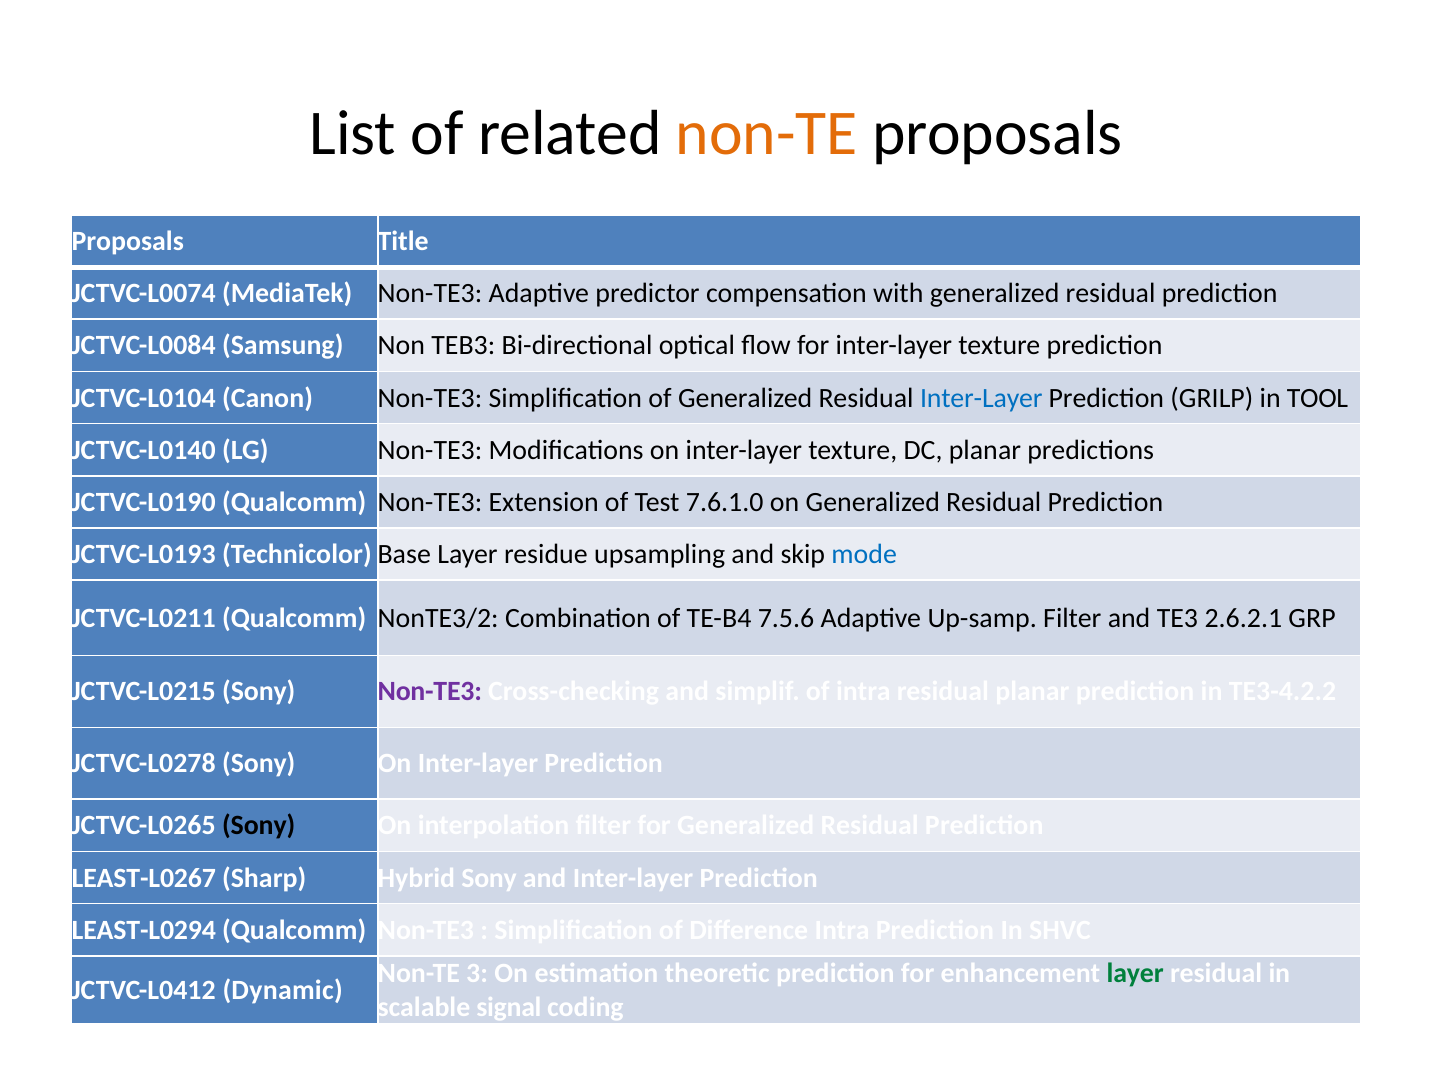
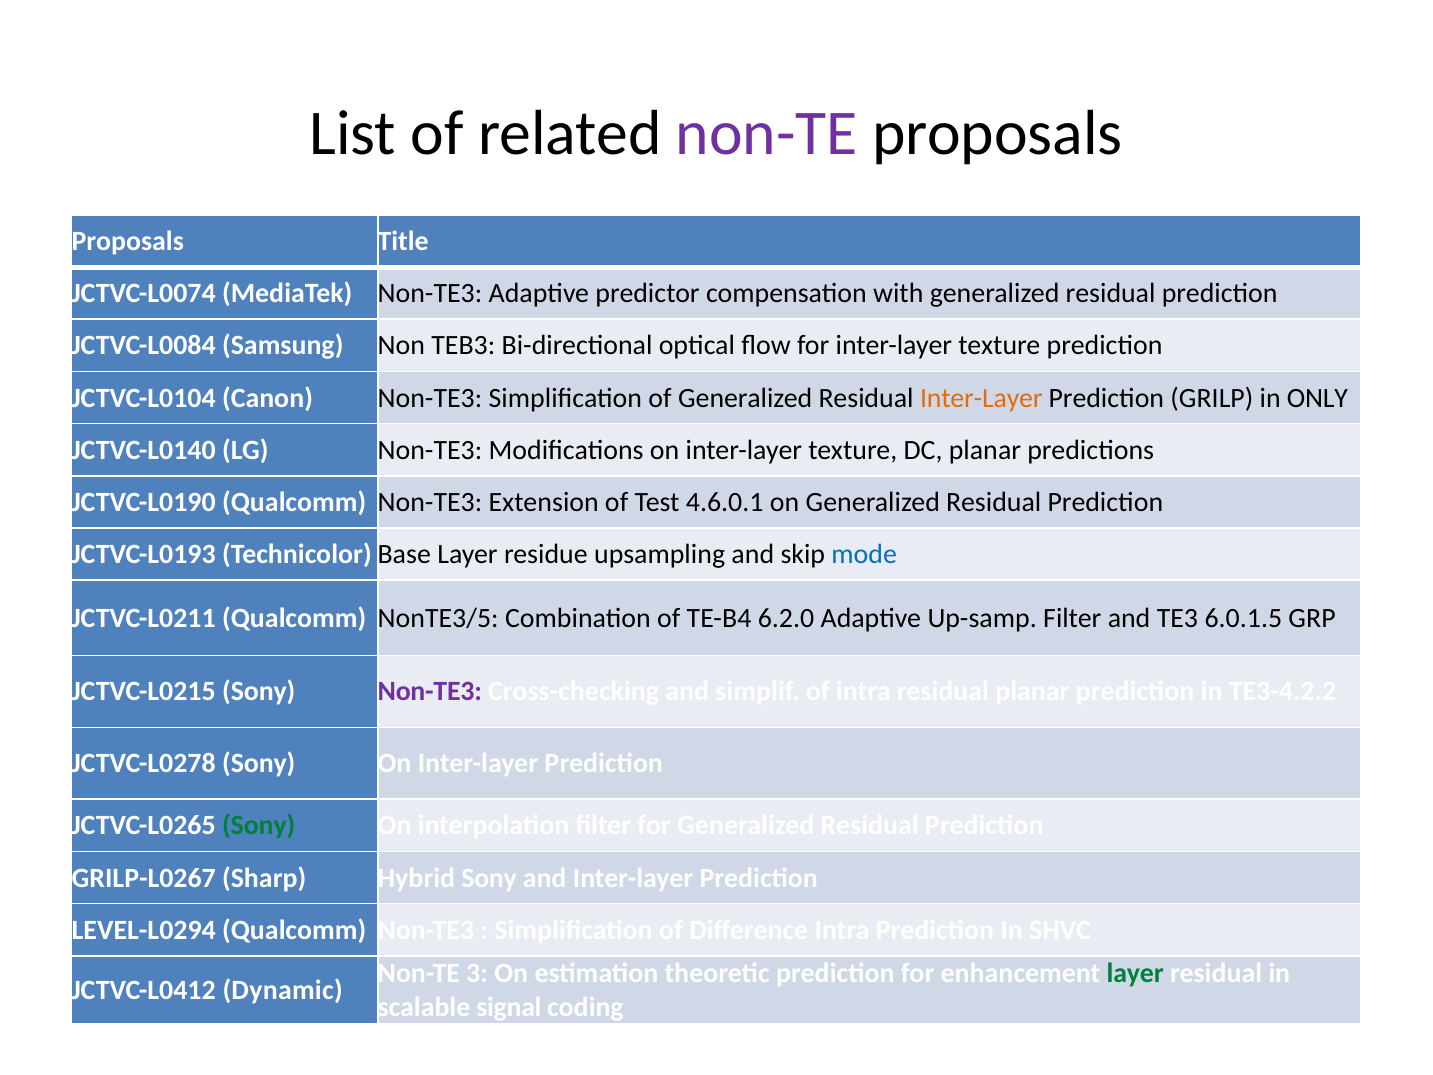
non-TE at (767, 133) colour: orange -> purple
Inter-Layer at (981, 398) colour: blue -> orange
TOOL: TOOL -> ONLY
7.6.1.0: 7.6.1.0 -> 4.6.0.1
NonTE3/2: NonTE3/2 -> NonTE3/5
7.5.6: 7.5.6 -> 6.2.0
2.6.2.1: 2.6.2.1 -> 6.0.1.5
Sony at (259, 825) colour: black -> green
LEAST-L0267: LEAST-L0267 -> GRILP-L0267
LEAST-L0294: LEAST-L0294 -> LEVEL-L0294
